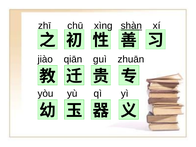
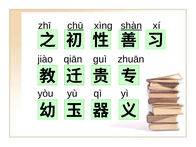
chū underline: none -> present
